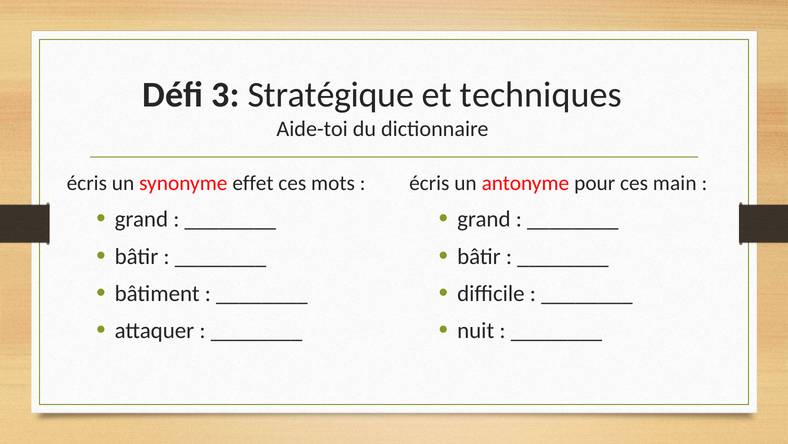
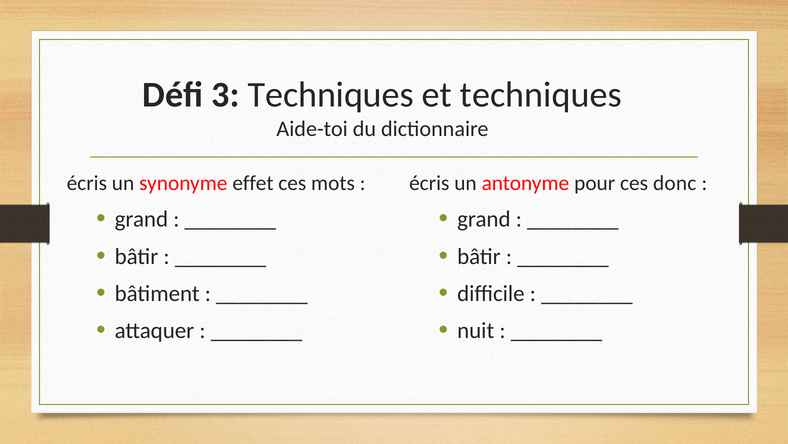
3 Stratégique: Stratégique -> Techniques
main: main -> donc
